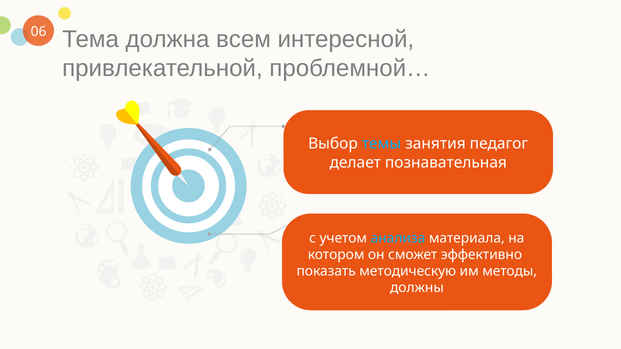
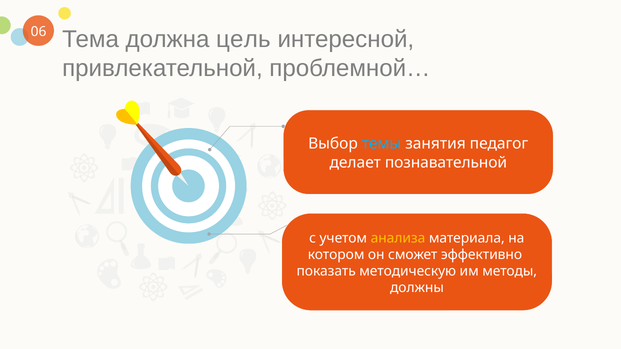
всем: всем -> цель
познавательная: познавательная -> познавательной
анализа colour: light blue -> yellow
